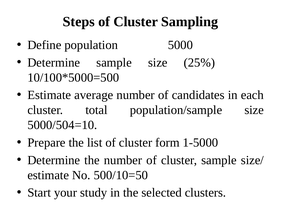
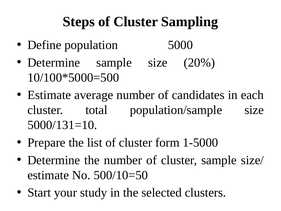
25%: 25% -> 20%
5000/504=10: 5000/504=10 -> 5000/131=10
